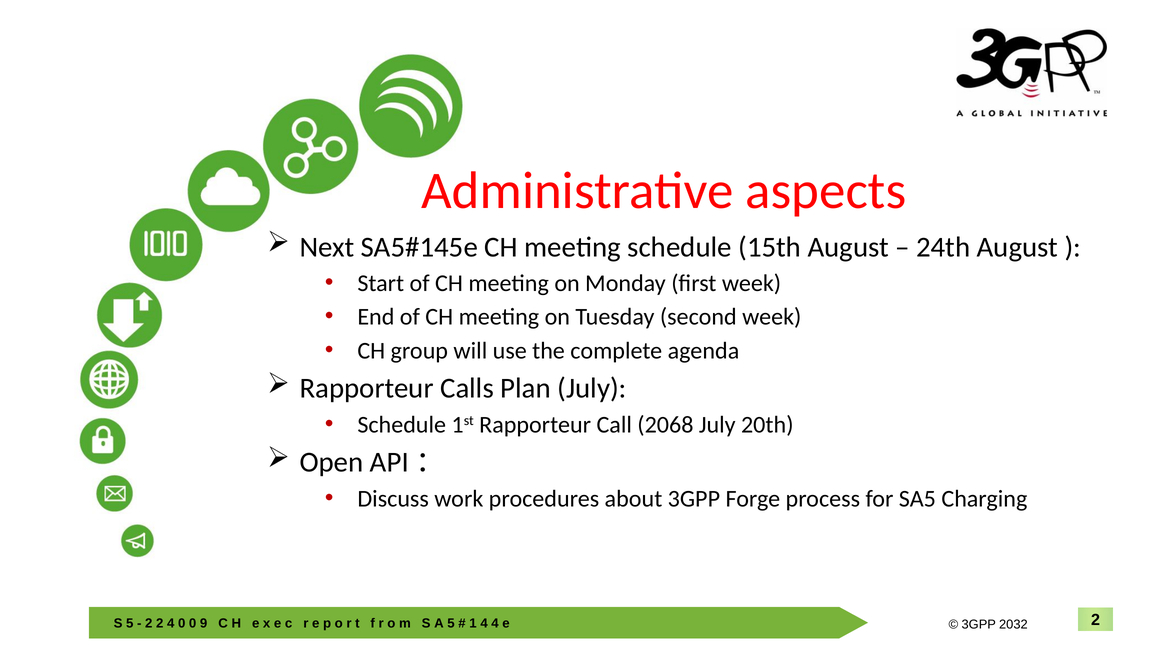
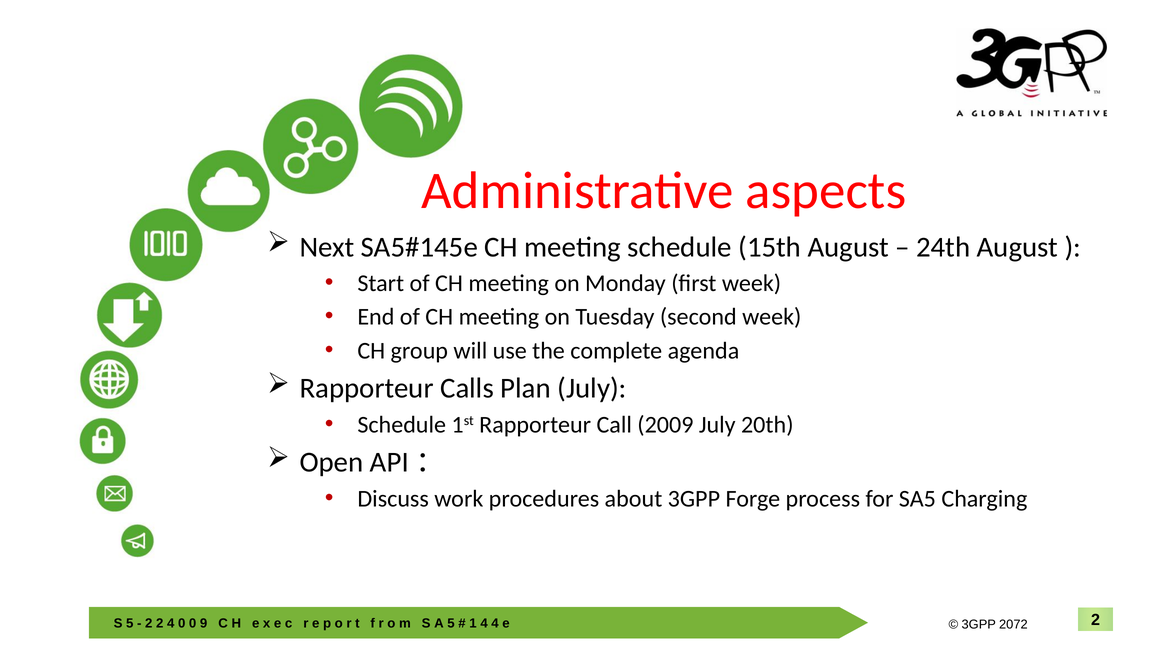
2068: 2068 -> 2009
2032: 2032 -> 2072
